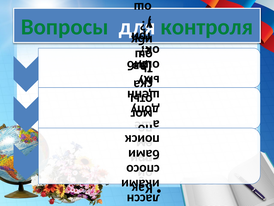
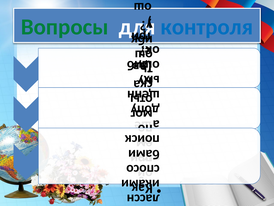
контроля colour: green -> blue
